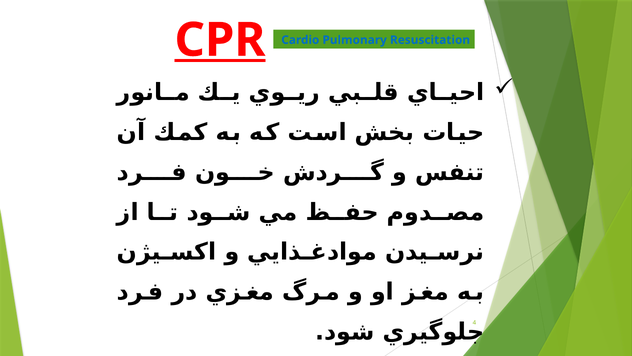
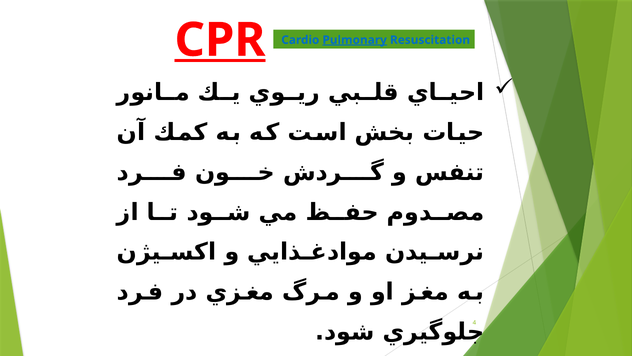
Pulmonary underline: none -> present
